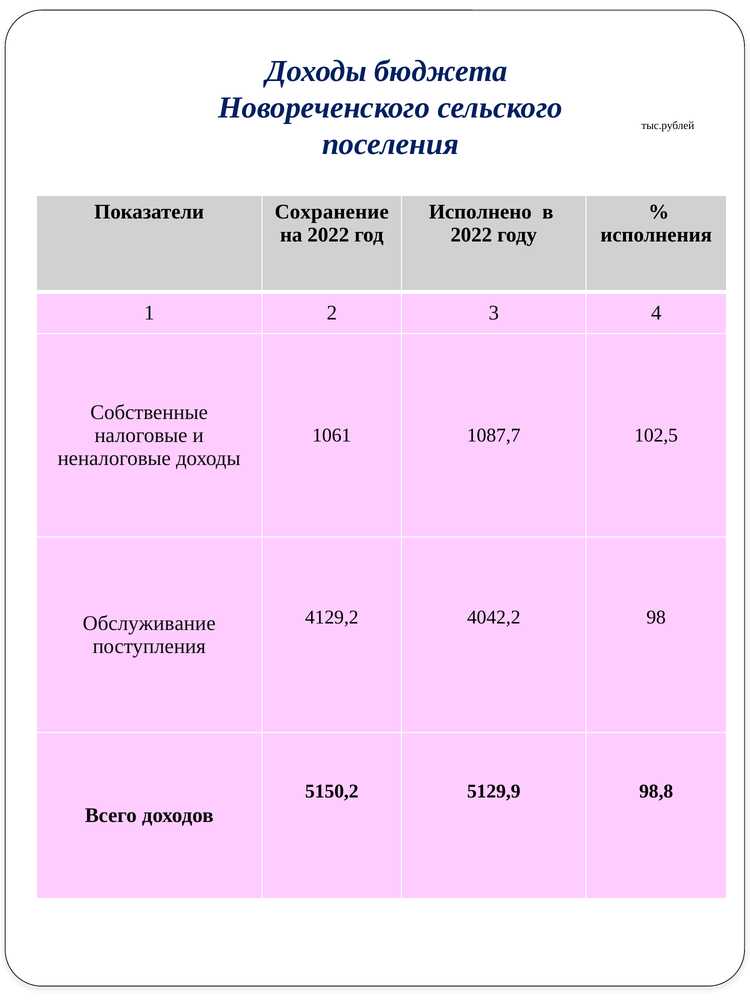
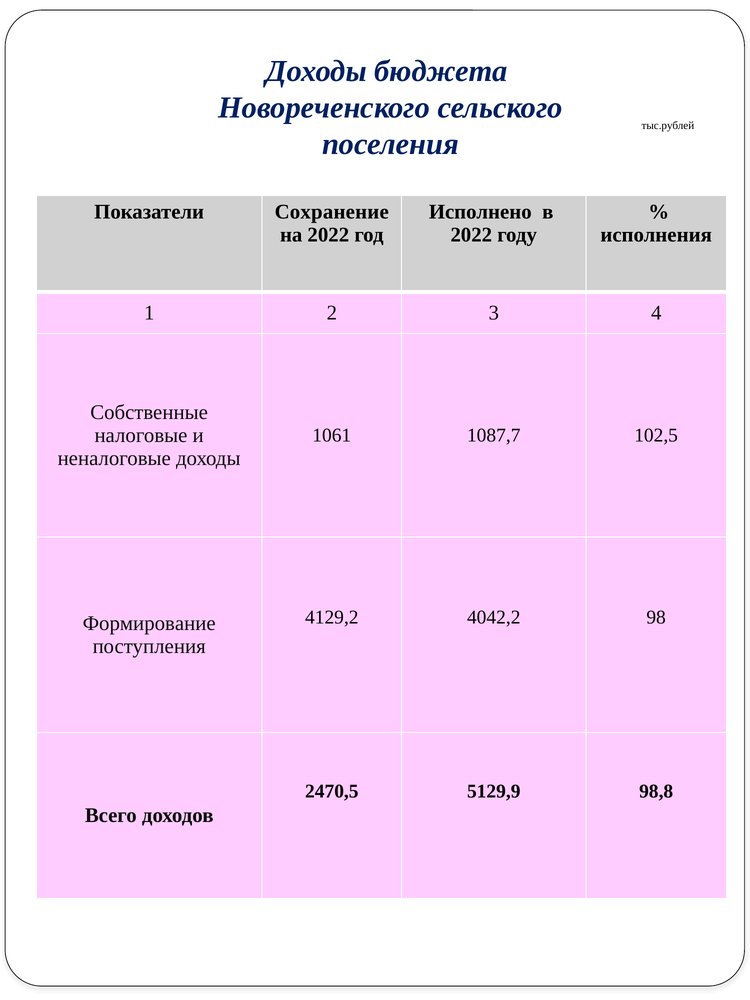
Обслуживание: Обслуживание -> Формирование
5150,2: 5150,2 -> 2470,5
